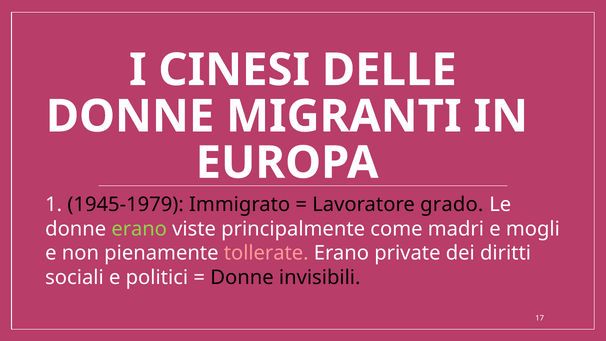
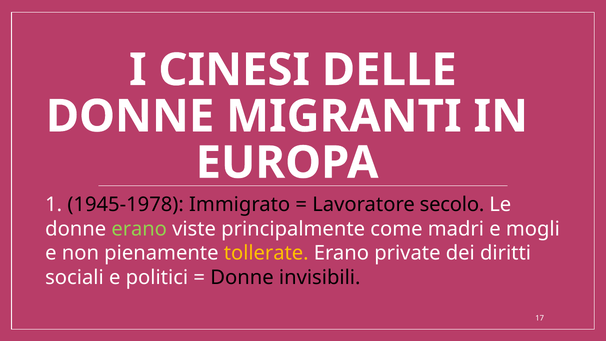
1945-1979: 1945-1979 -> 1945-1978
grado: grado -> secolo
tollerate colour: pink -> yellow
